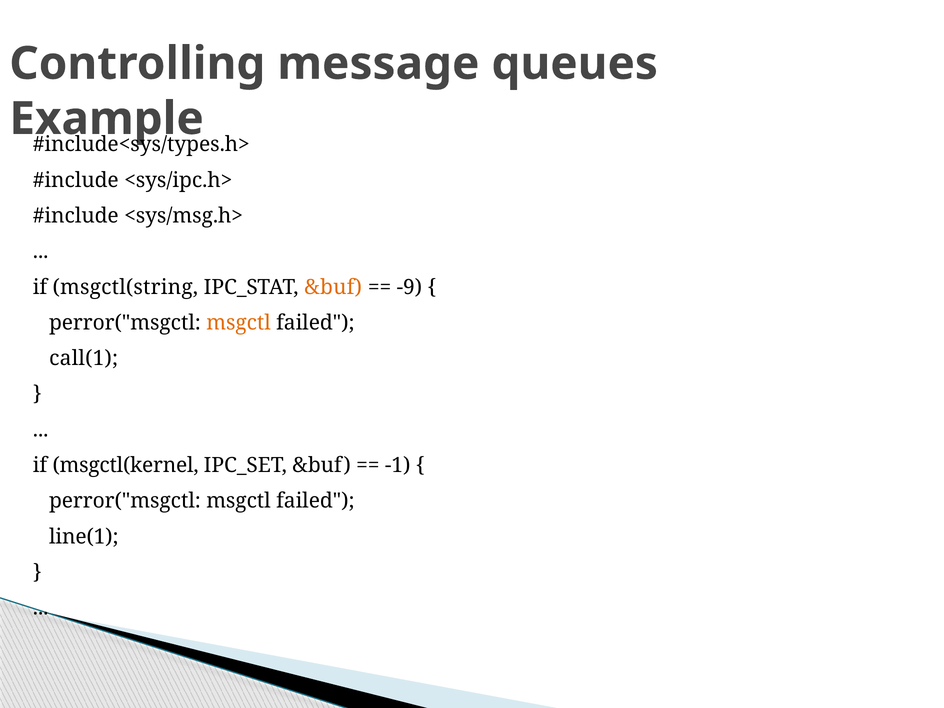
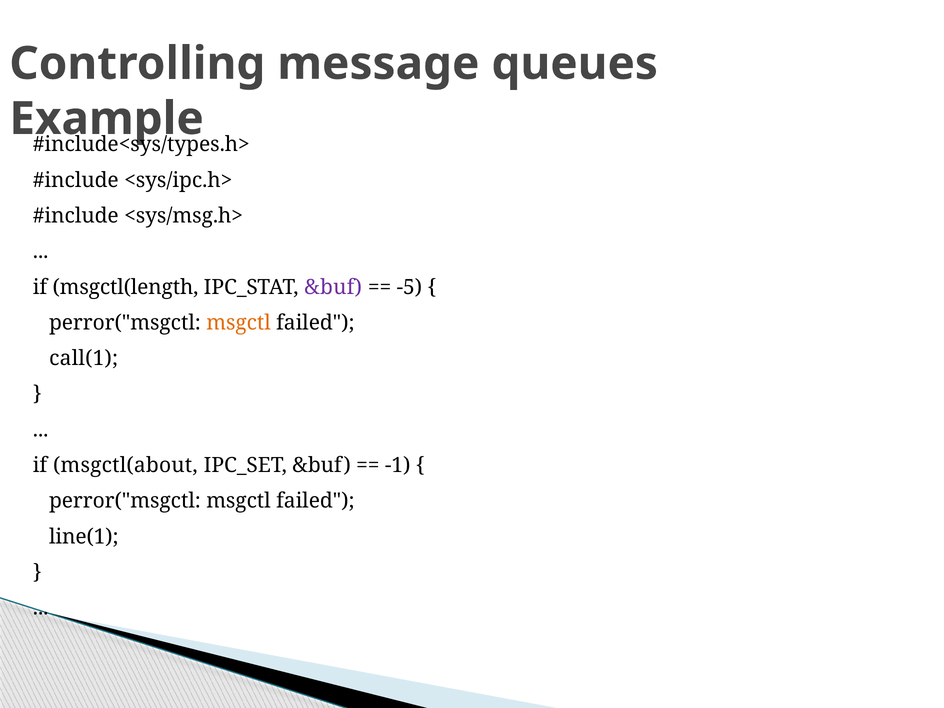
msgctl(string: msgctl(string -> msgctl(length
&buf at (333, 287) colour: orange -> purple
-9: -9 -> -5
msgctl(kernel: msgctl(kernel -> msgctl(about
